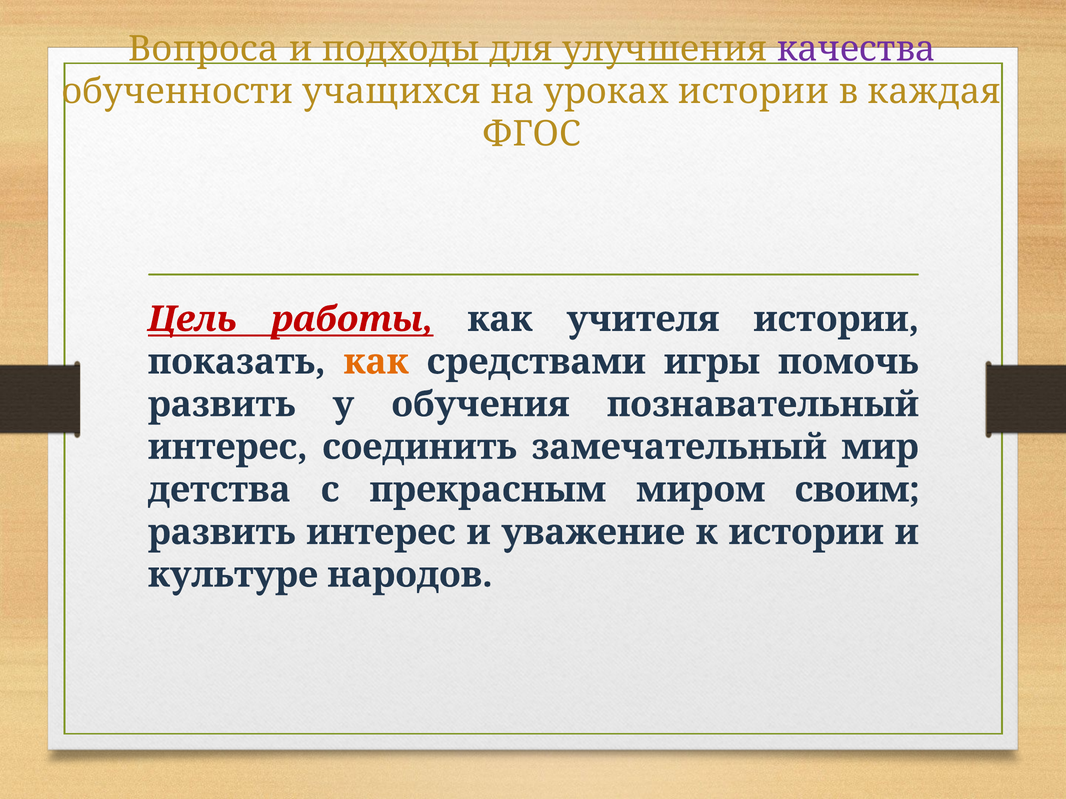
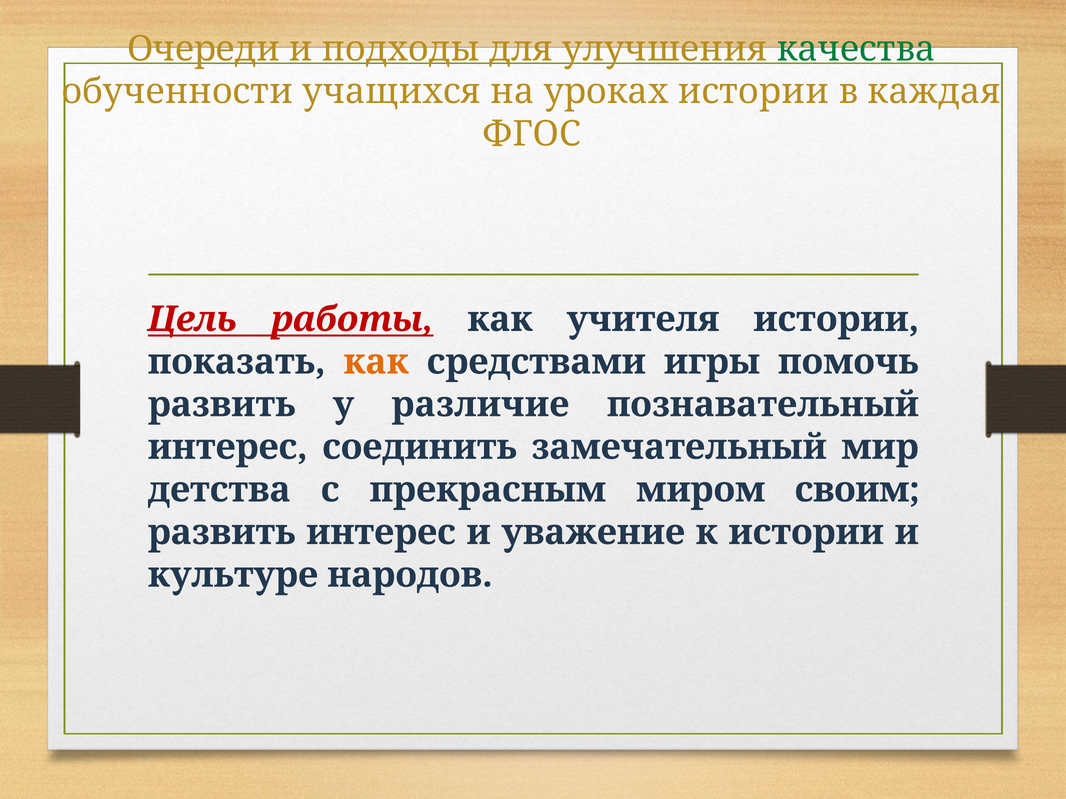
Вопроса: Вопроса -> Очереди
качества colour: purple -> green
обучения: обучения -> различие
